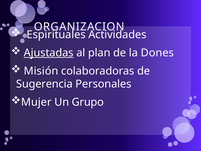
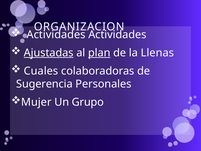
Espirituales at (56, 35): Espirituales -> Actividades
plan underline: none -> present
Dones: Dones -> Llenas
Misión: Misión -> Cuales
